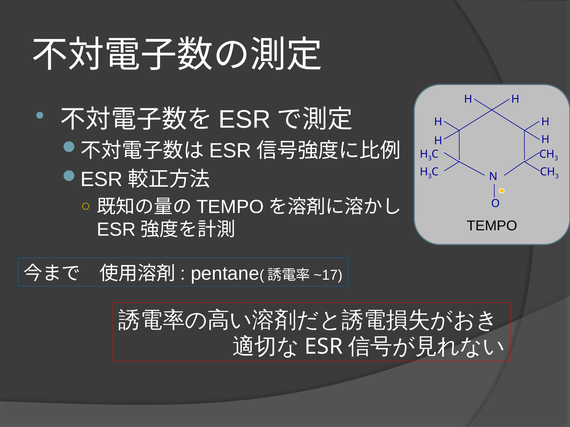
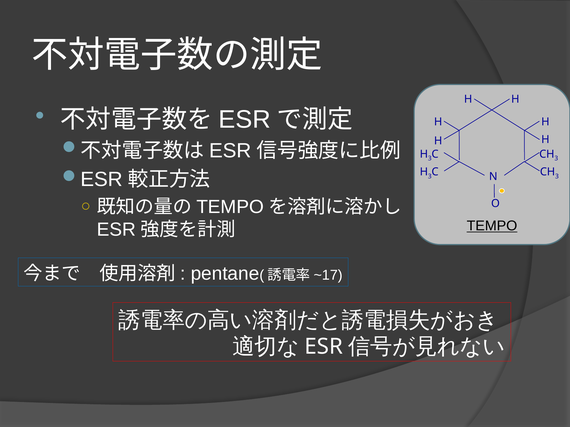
TEMPO underline: none -> present
